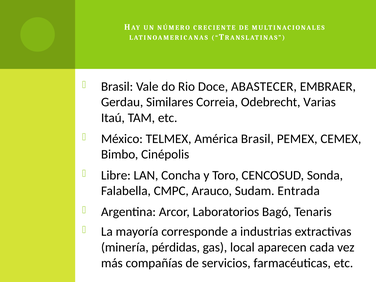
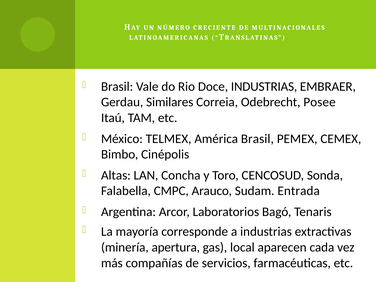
Doce ABASTECER: ABASTECER -> INDUSTRIAS
Varias: Varias -> Posee
Libre: Libre -> Altas
pérdidas: pérdidas -> apertura
